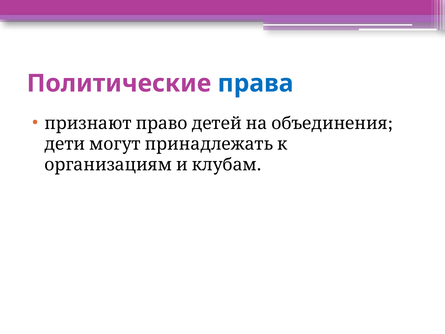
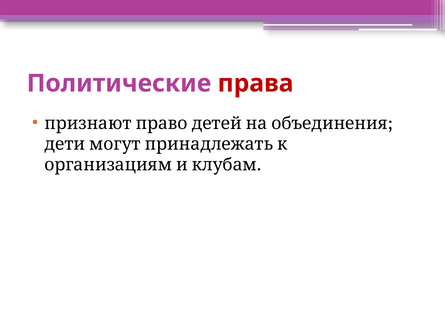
права colour: blue -> red
